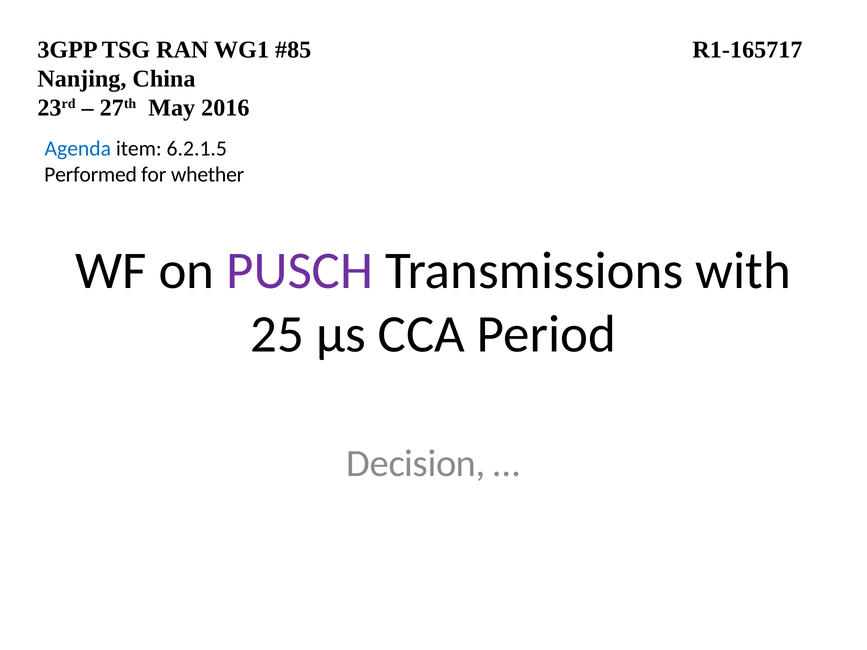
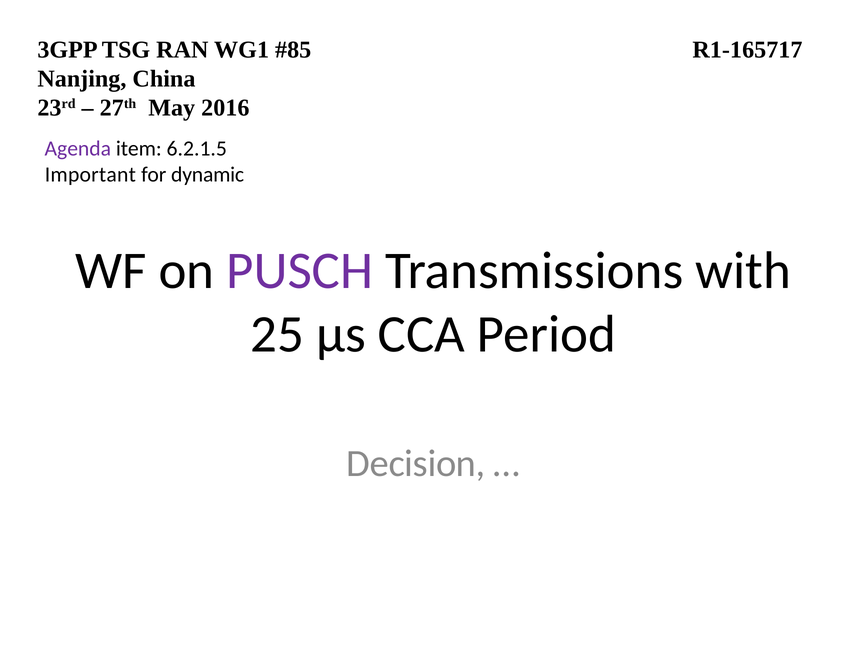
Agenda colour: blue -> purple
Performed: Performed -> Important
whether: whether -> dynamic
